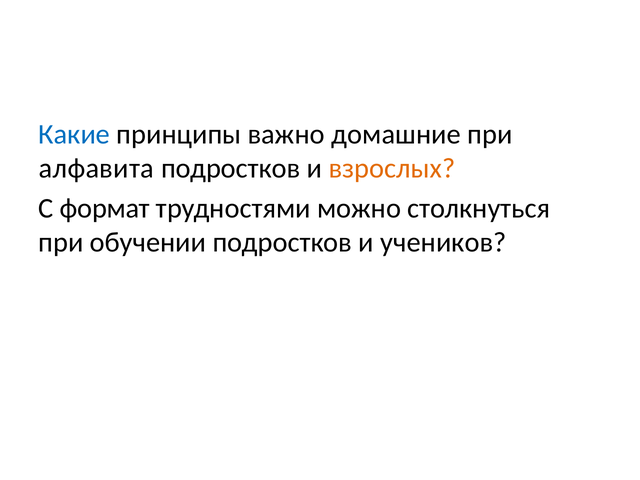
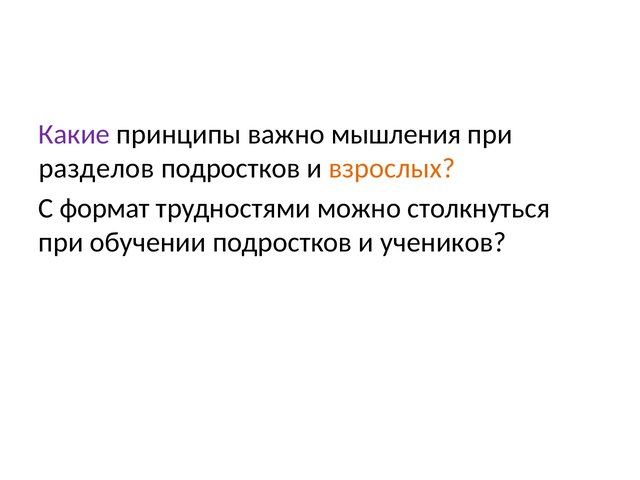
Какие colour: blue -> purple
домашние: домашние -> мышления
алфавита: алфавита -> разделов
